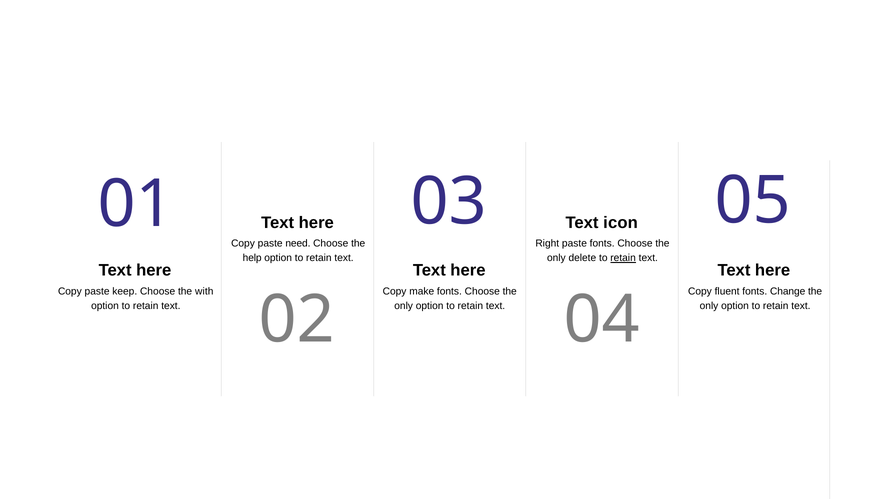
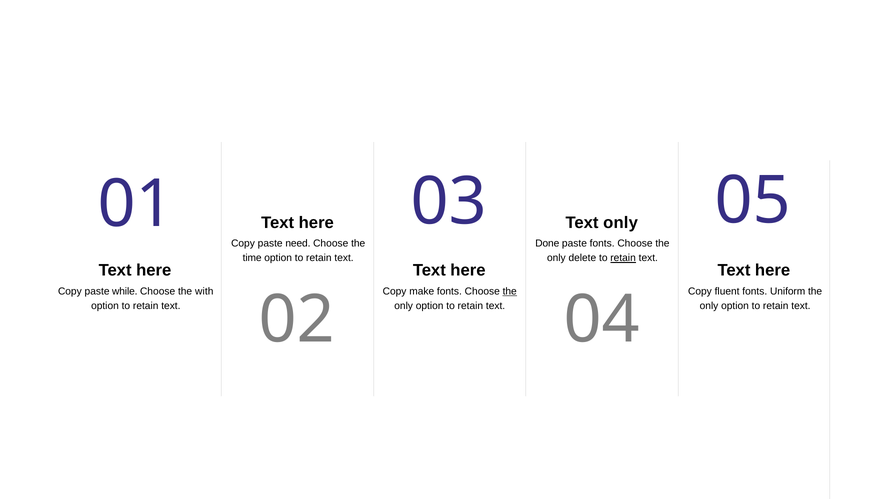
Text icon: icon -> only
Right: Right -> Done
help: help -> time
keep: keep -> while
the at (510, 291) underline: none -> present
Change: Change -> Uniform
